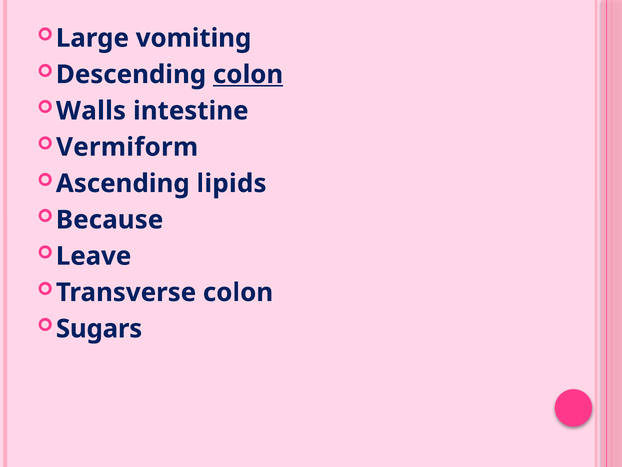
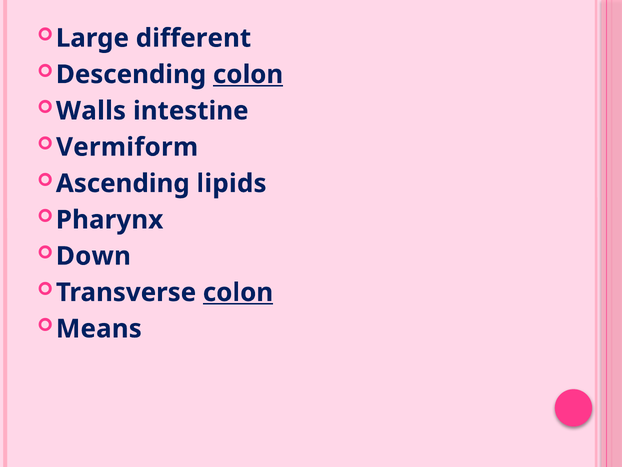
vomiting: vomiting -> different
Because: Because -> Pharynx
Leave: Leave -> Down
colon at (238, 292) underline: none -> present
Sugars: Sugars -> Means
